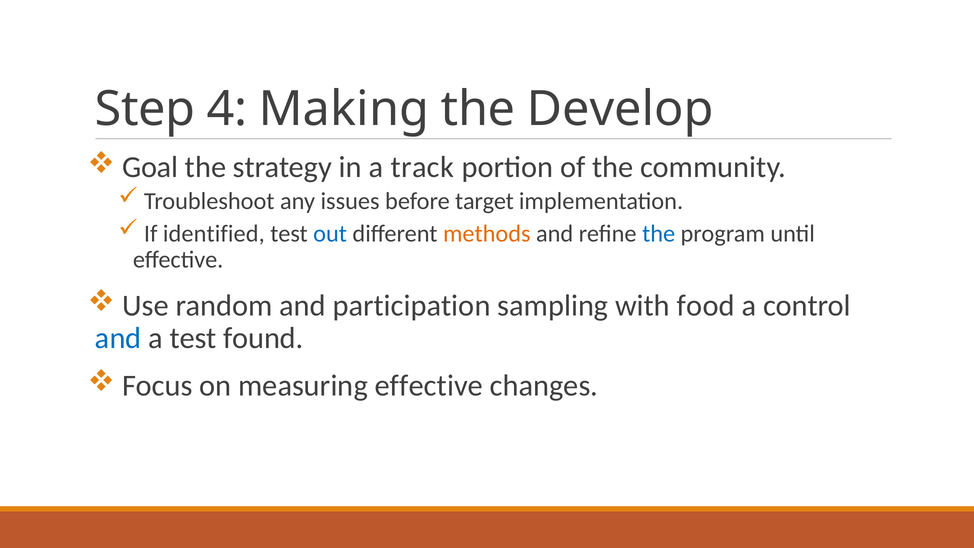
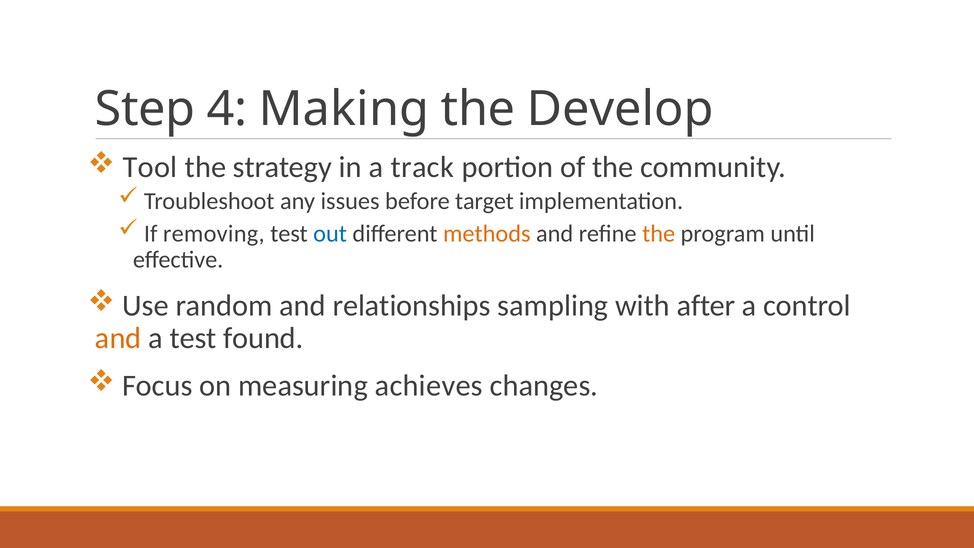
Goal: Goal -> Tool
identified: identified -> removing
the at (659, 233) colour: blue -> orange
participation: participation -> relationships
food: food -> after
and at (118, 338) colour: blue -> orange
measuring effective: effective -> achieves
